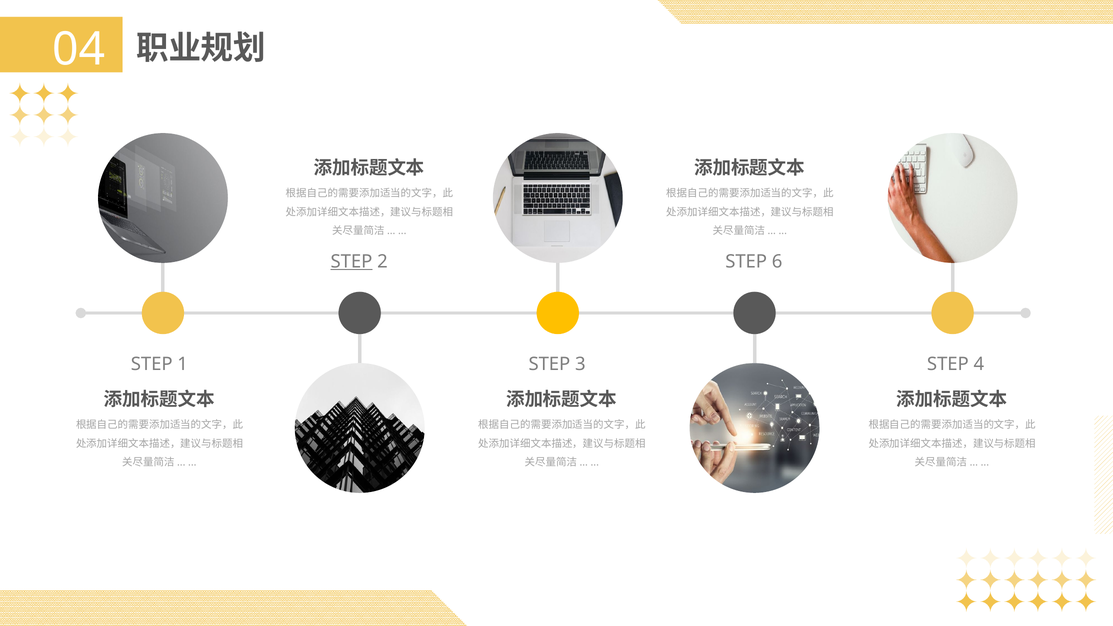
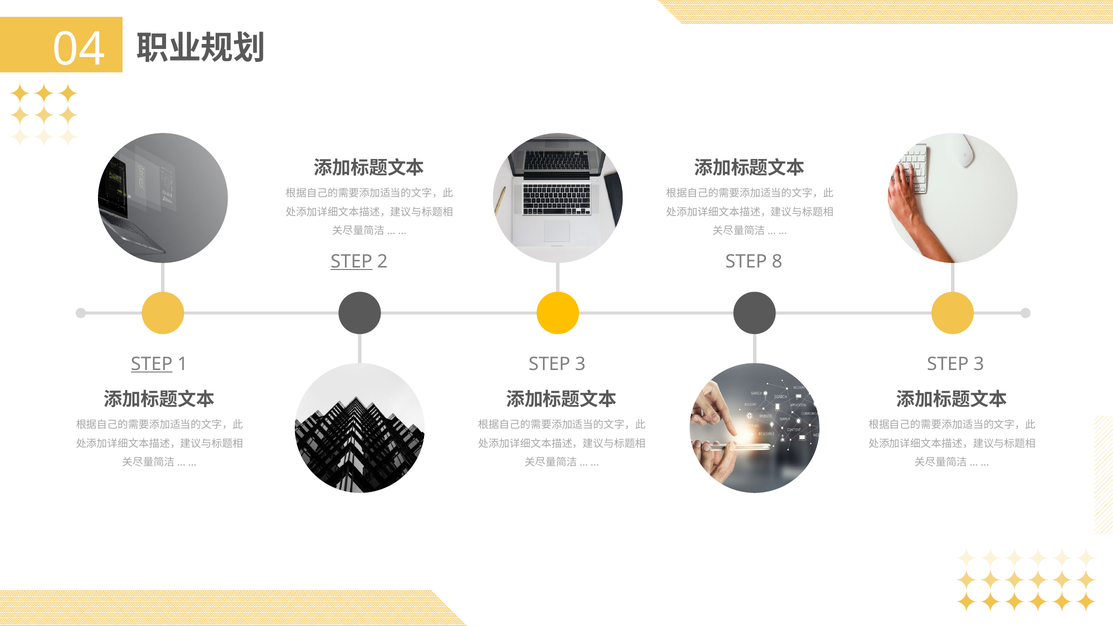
6: 6 -> 8
STEP at (152, 364) underline: none -> present
1 STEP 4: 4 -> 3
